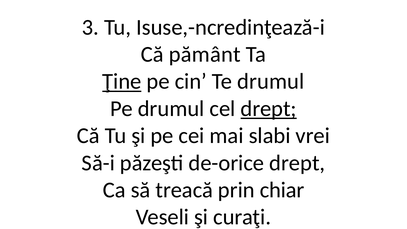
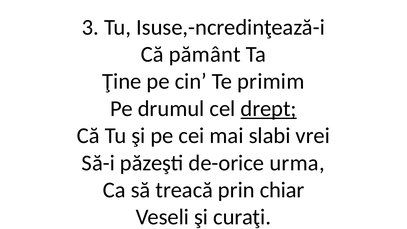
Ţine underline: present -> none
Te drumul: drumul -> primim
de-orice drept: drept -> urma
